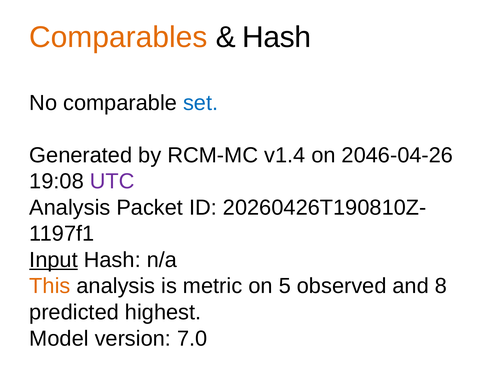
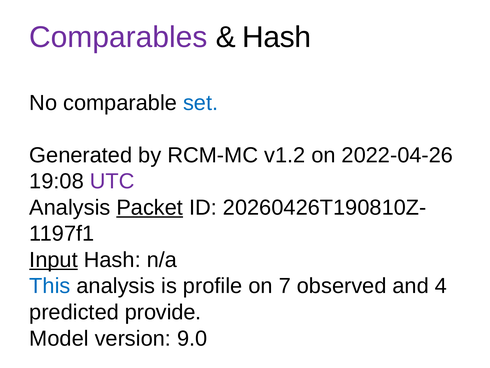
Comparables colour: orange -> purple
v1.4: v1.4 -> v1.2
2046-04-26: 2046-04-26 -> 2022-04-26
Packet underline: none -> present
This colour: orange -> blue
metric: metric -> profile
5: 5 -> 7
8: 8 -> 4
highest: highest -> provide
7.0: 7.0 -> 9.0
